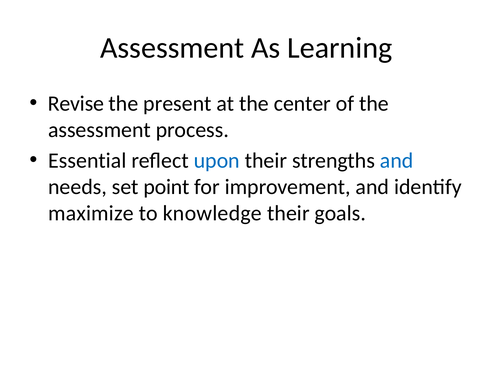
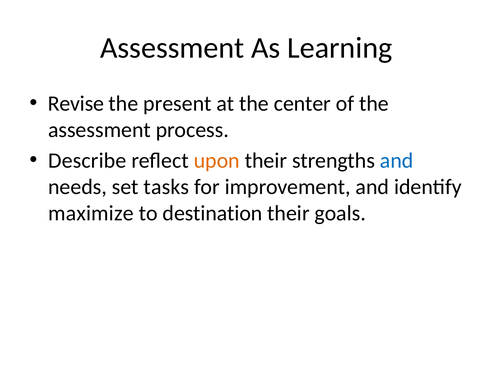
Essential: Essential -> Describe
upon colour: blue -> orange
point: point -> tasks
knowledge: knowledge -> destination
